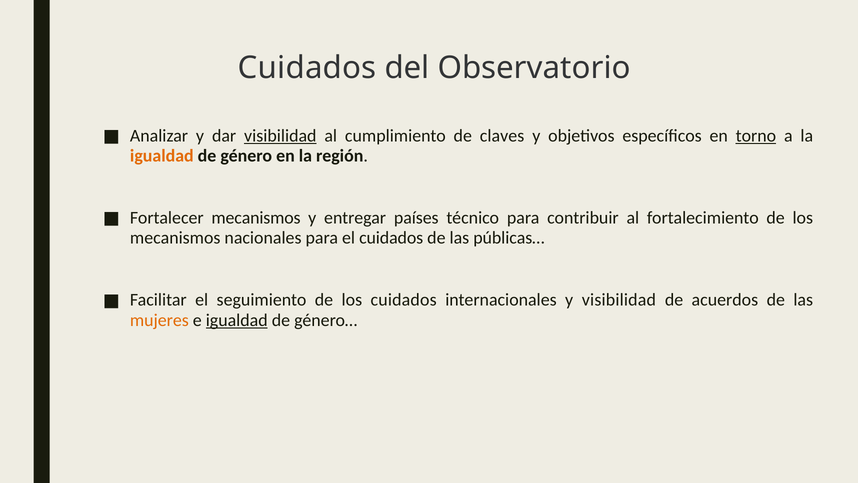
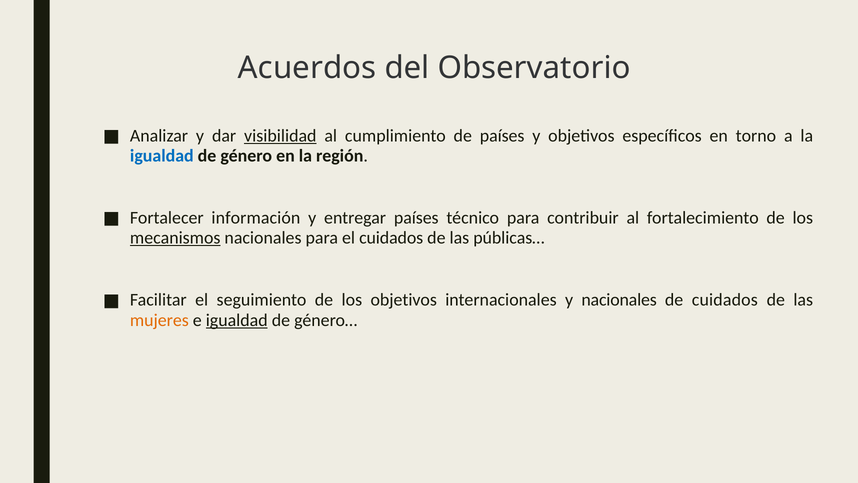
Cuidados at (307, 68): Cuidados -> Acuerdos
de claves: claves -> países
torno underline: present -> none
igualdad at (162, 156) colour: orange -> blue
Fortalecer mecanismos: mecanismos -> información
mecanismos at (175, 238) underline: none -> present
los cuidados: cuidados -> objetivos
y visibilidad: visibilidad -> nacionales
de acuerdos: acuerdos -> cuidados
